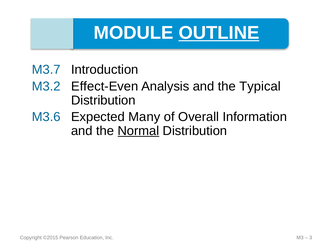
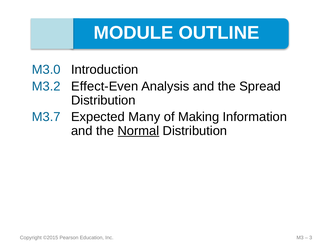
OUTLINE underline: present -> none
M3.7: M3.7 -> M3.0
Typical: Typical -> Spread
M3.6: M3.6 -> M3.7
Overall: Overall -> Making
